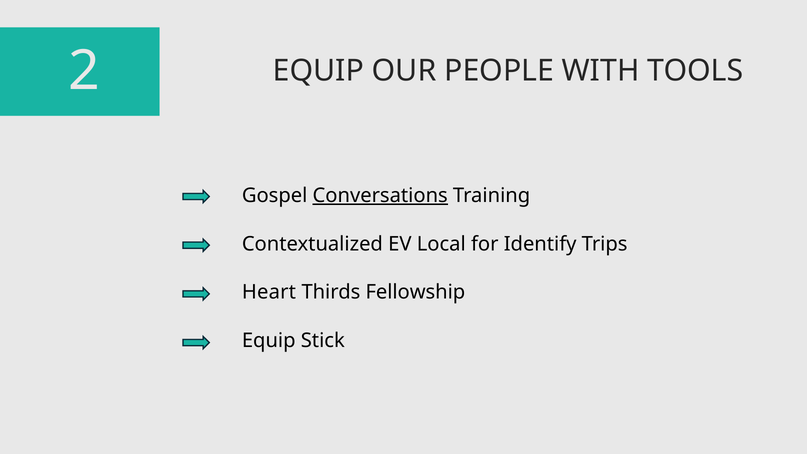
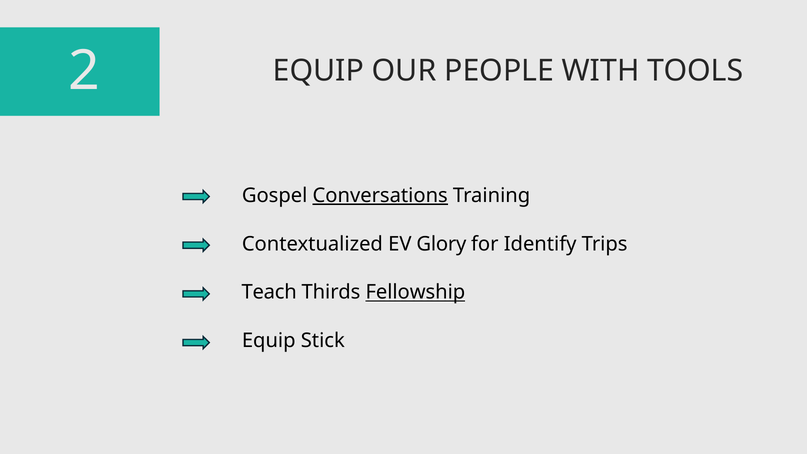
Local: Local -> Glory
Heart: Heart -> Teach
Fellowship underline: none -> present
